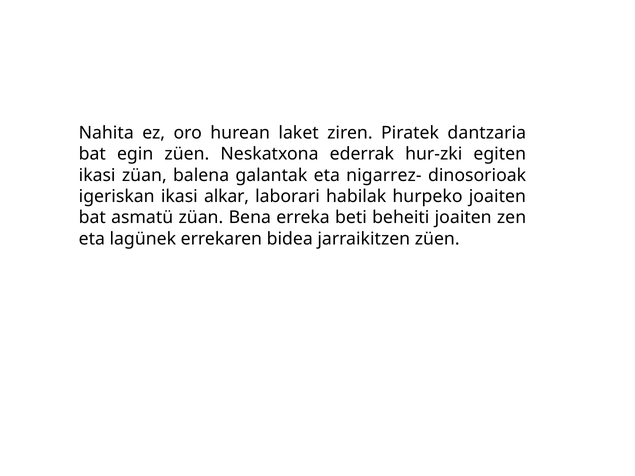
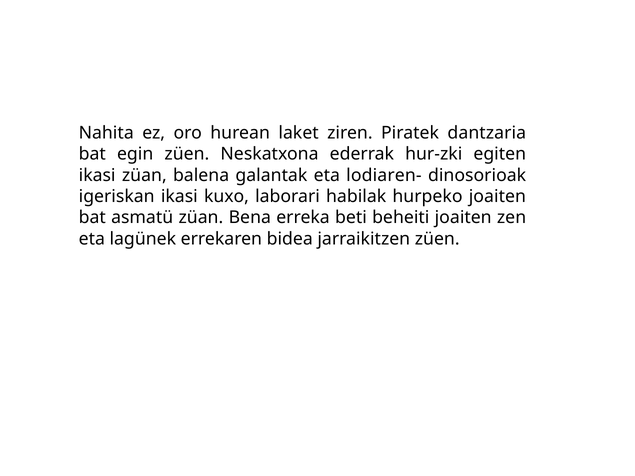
nigarrez-: nigarrez- -> lodiaren-
alkar: alkar -> kuxo
